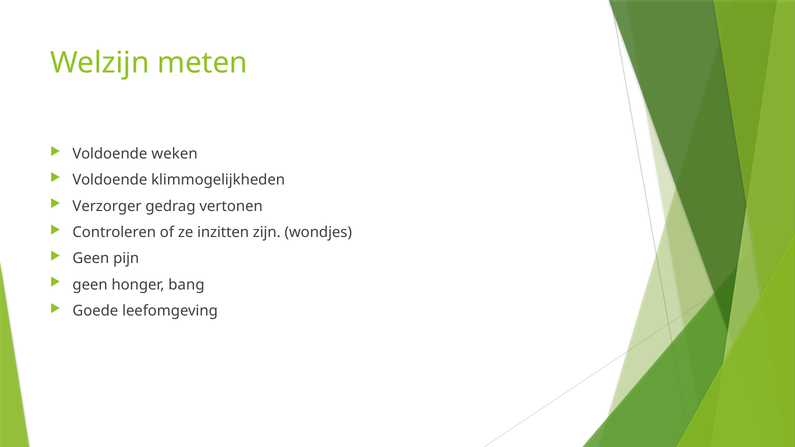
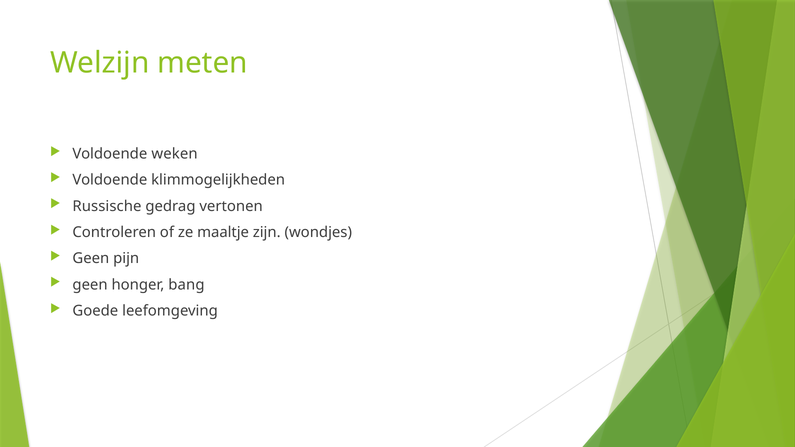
Verzorger: Verzorger -> Russische
inzitten: inzitten -> maaltje
